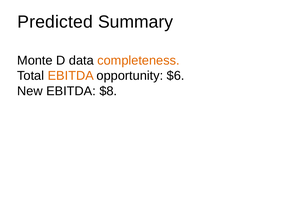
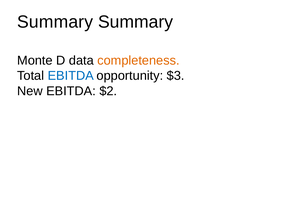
Predicted at (55, 22): Predicted -> Summary
EBITDA at (71, 75) colour: orange -> blue
$6: $6 -> $3
$8: $8 -> $2
